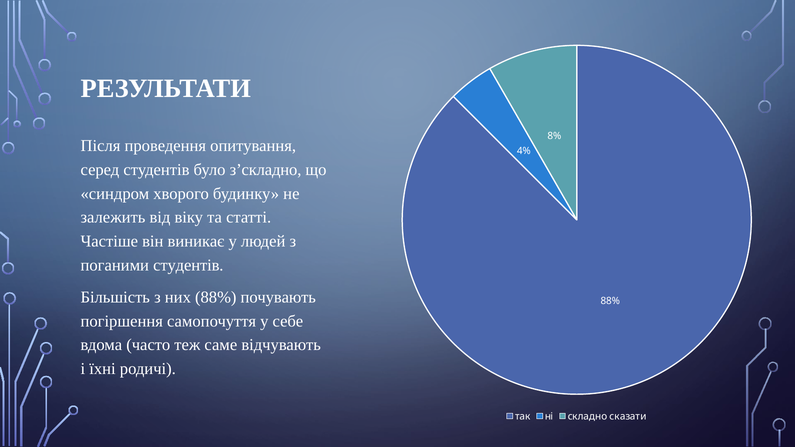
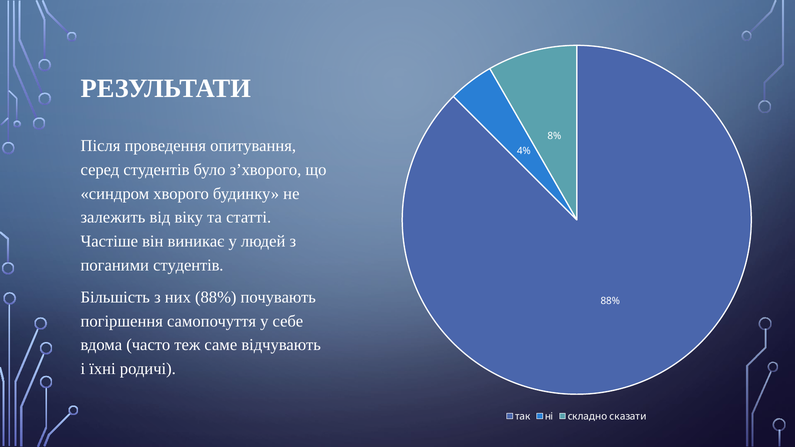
з’складно: з’складно -> з’хворого
